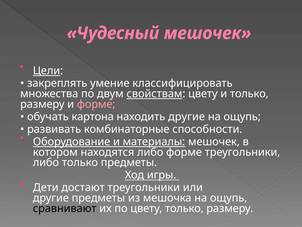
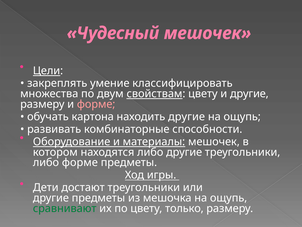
и только: только -> другие
либо форме: форме -> другие
либо только: только -> форме
сравнивают colour: black -> green
